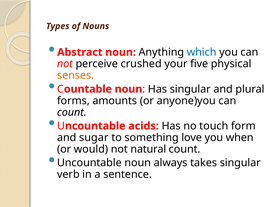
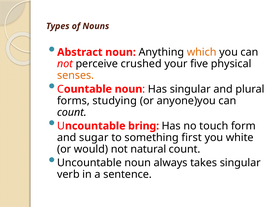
which colour: blue -> orange
amounts: amounts -> studying
acids: acids -> bring
love: love -> first
when: when -> white
